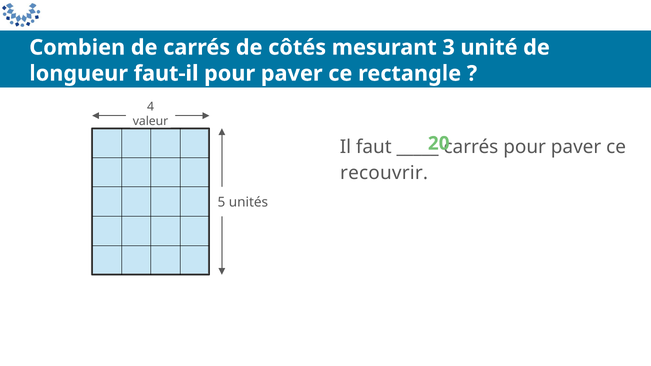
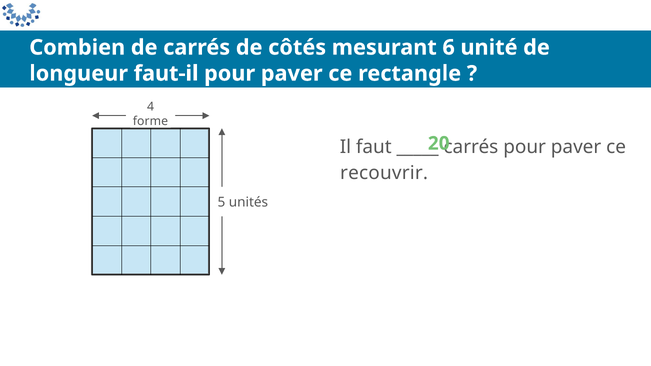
3: 3 -> 6
valeur: valeur -> forme
